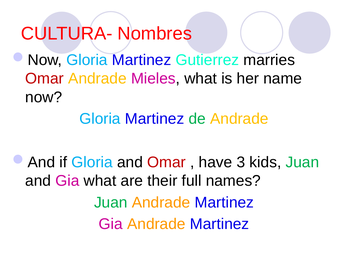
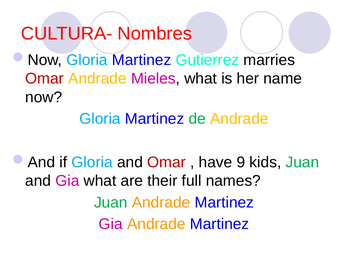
3: 3 -> 9
